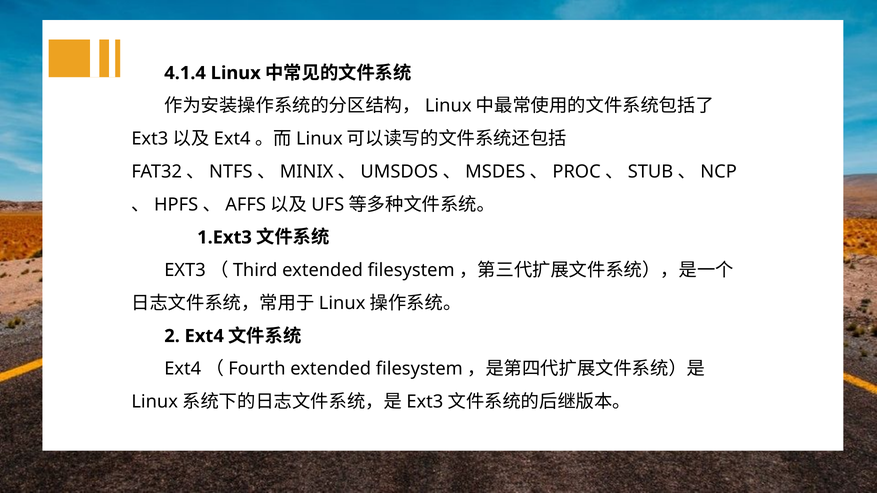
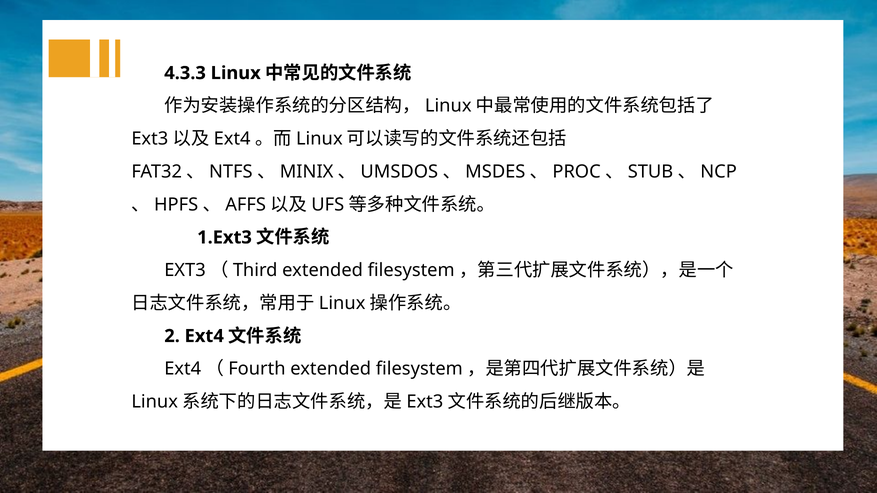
4.1.4: 4.1.4 -> 4.3.3
